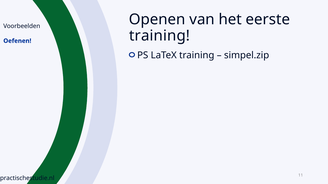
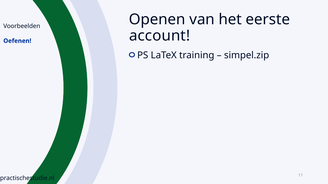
training at (160, 36): training -> account
